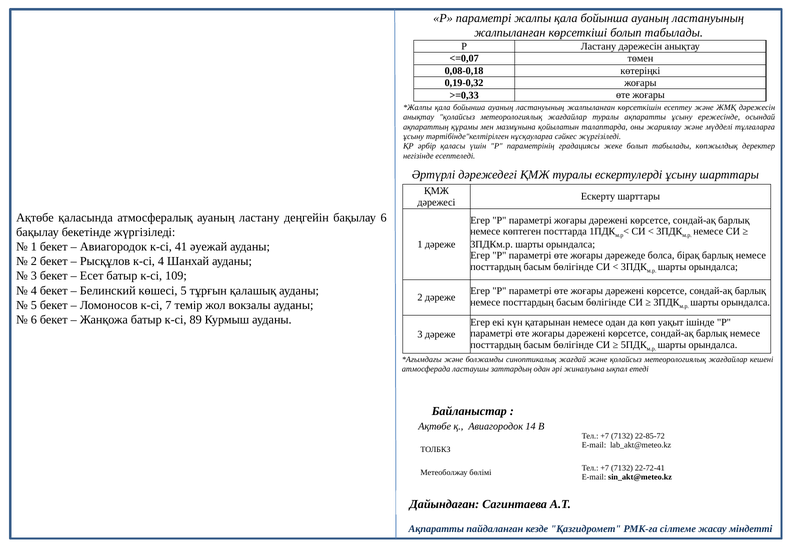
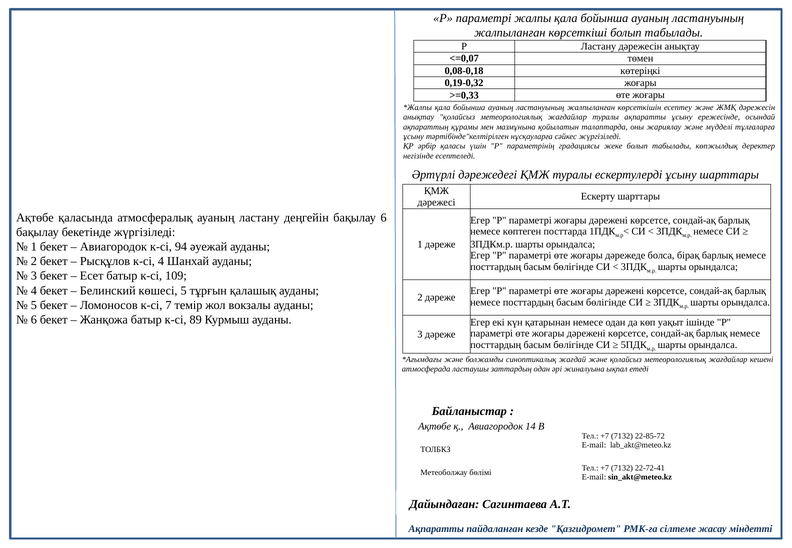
41: 41 -> 94
